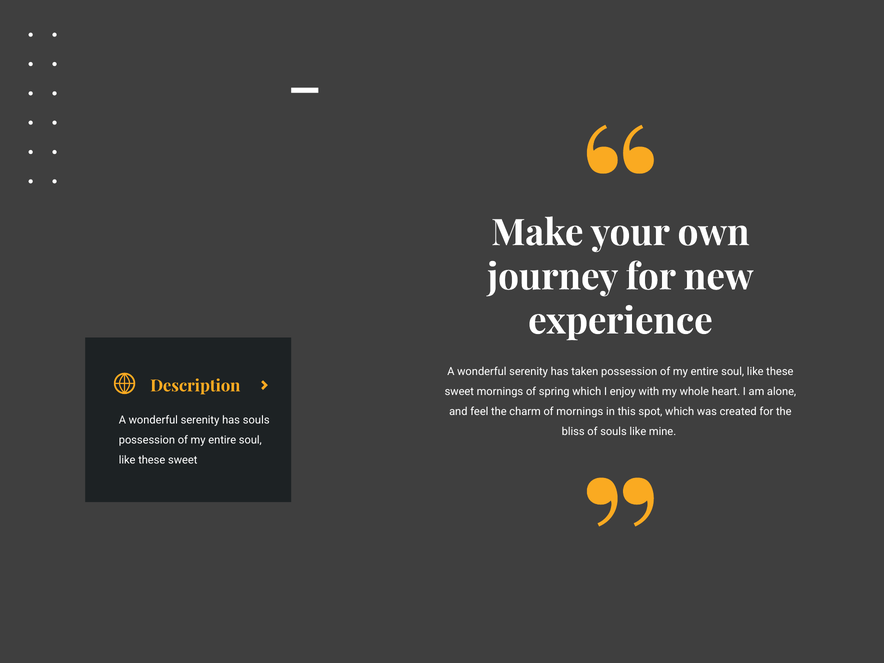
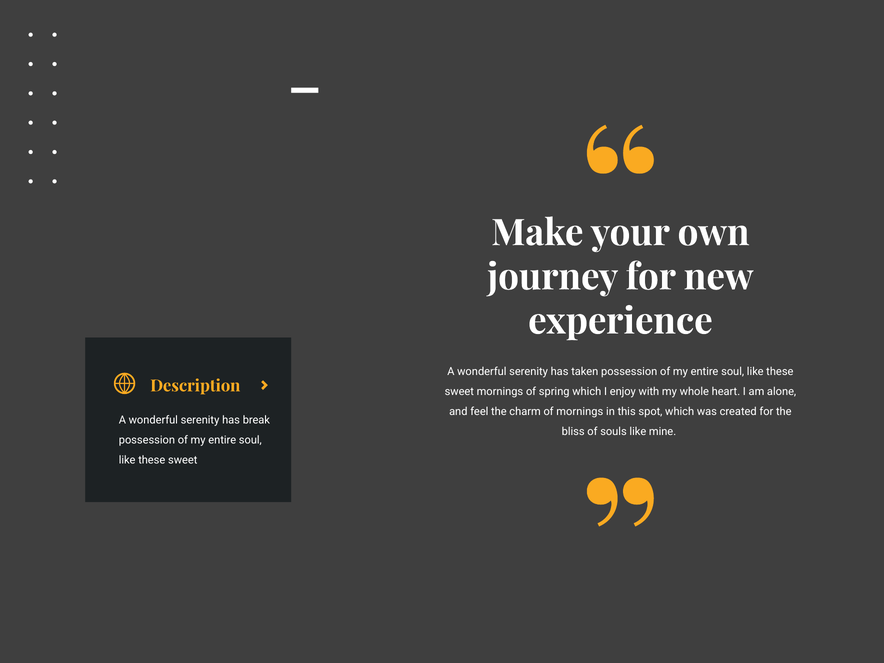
has souls: souls -> break
